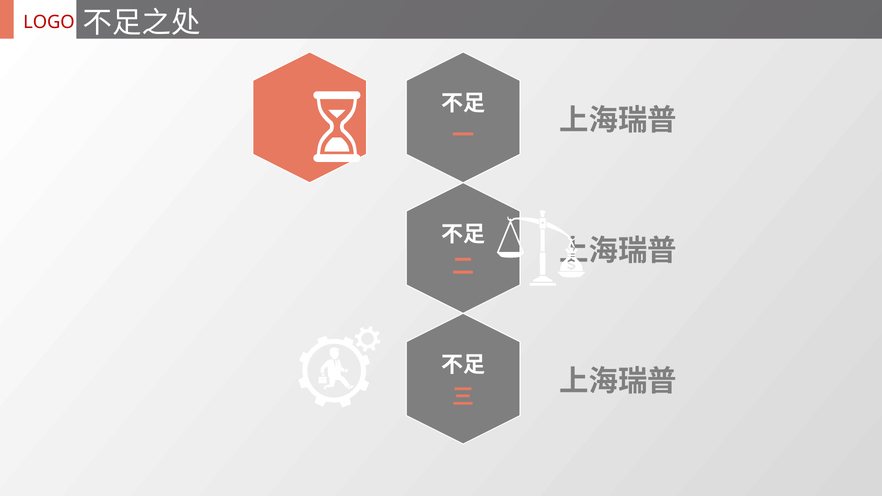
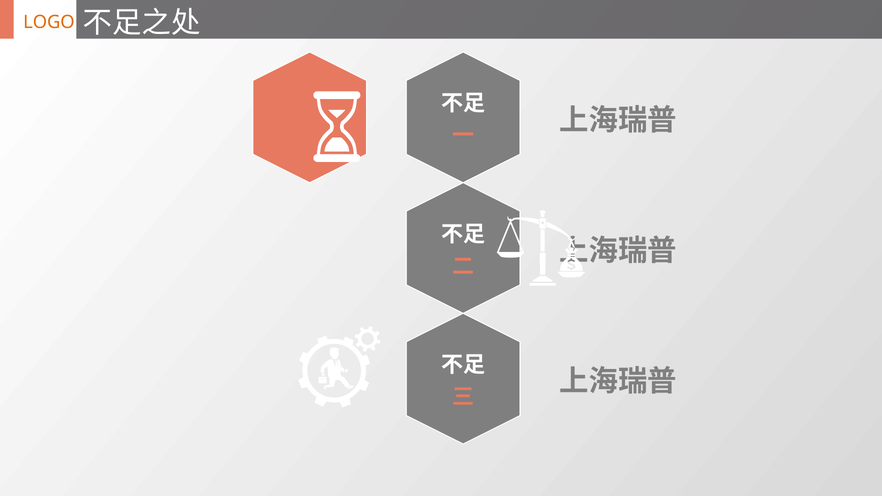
LOGO colour: red -> orange
